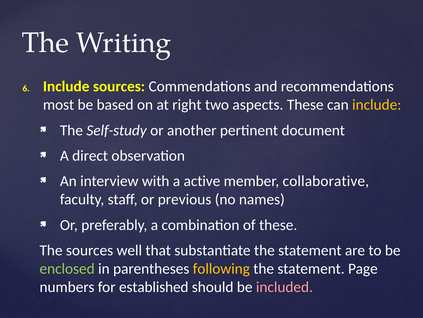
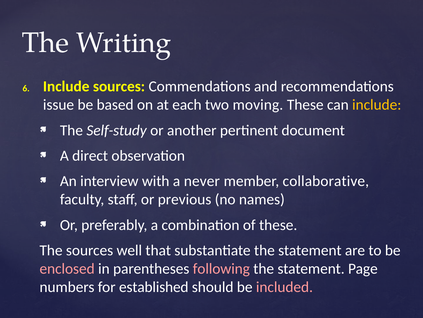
most: most -> issue
right: right -> each
aspects: aspects -> moving
active: active -> never
enclosed colour: light green -> pink
following colour: yellow -> pink
